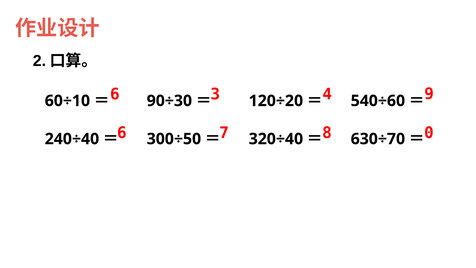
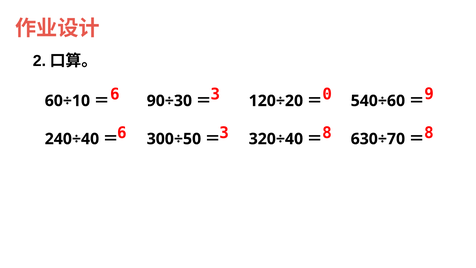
4: 4 -> 0
7 at (224, 133): 7 -> 3
8 0: 0 -> 8
